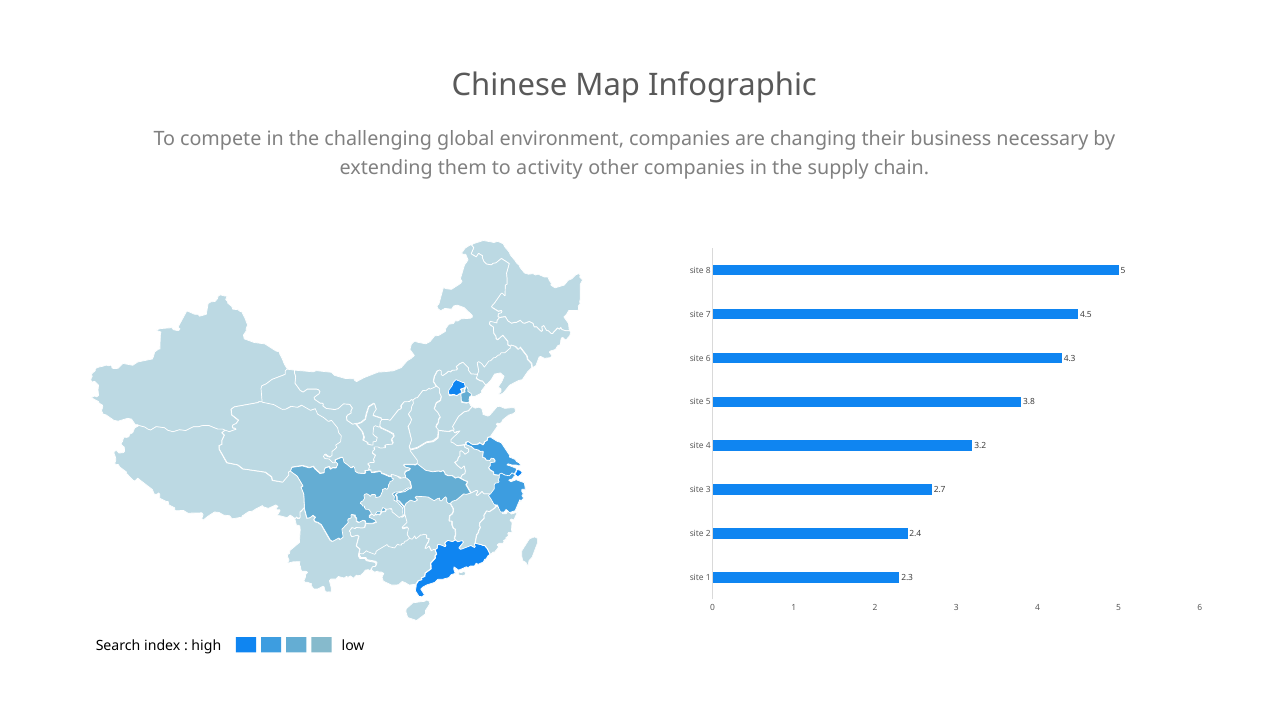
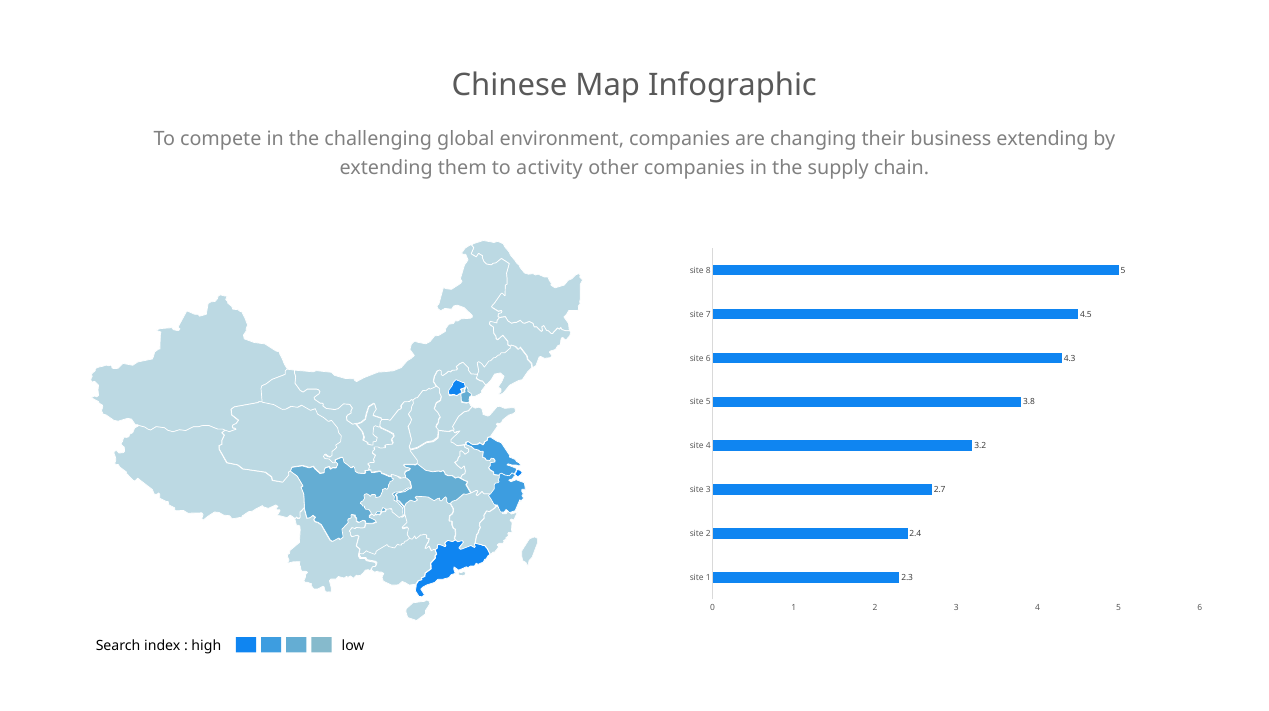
business necessary: necessary -> extending
